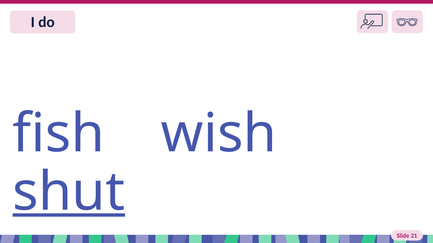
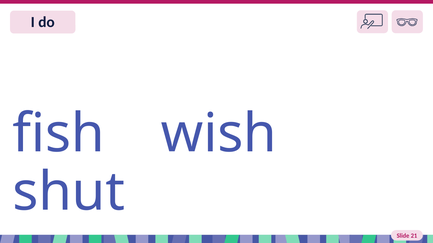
shut underline: present -> none
